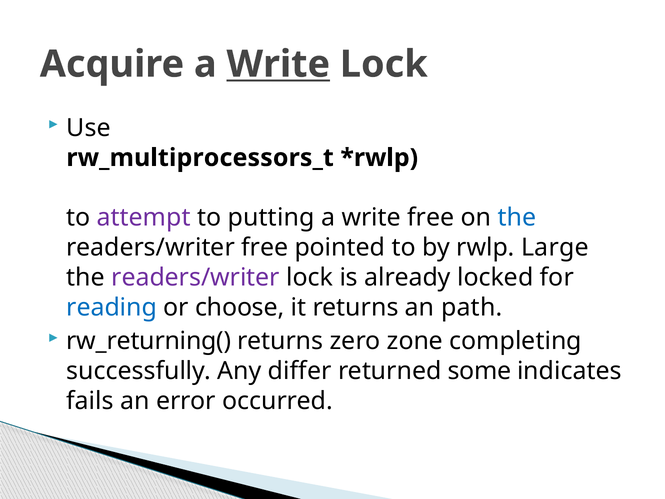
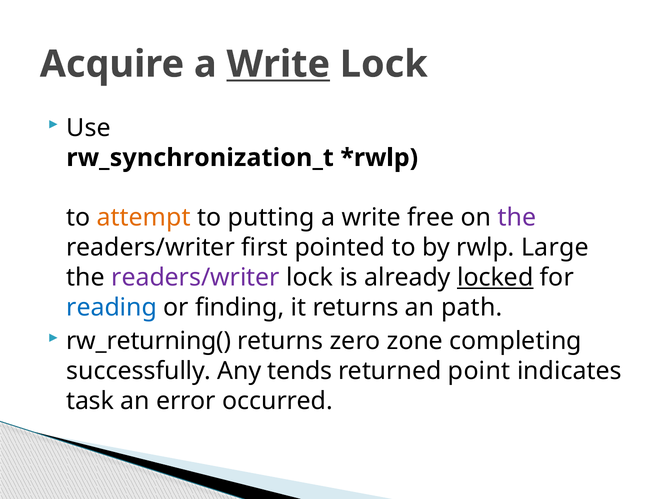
rw_multiprocessors_t: rw_multiprocessors_t -> rw_synchronization_t
attempt colour: purple -> orange
the at (517, 218) colour: blue -> purple
readers/writer free: free -> first
locked underline: none -> present
choose: choose -> finding
differ: differ -> tends
some: some -> point
fails: fails -> task
